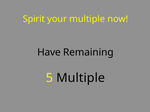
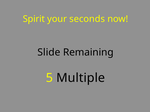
your multiple: multiple -> seconds
Have: Have -> Slide
